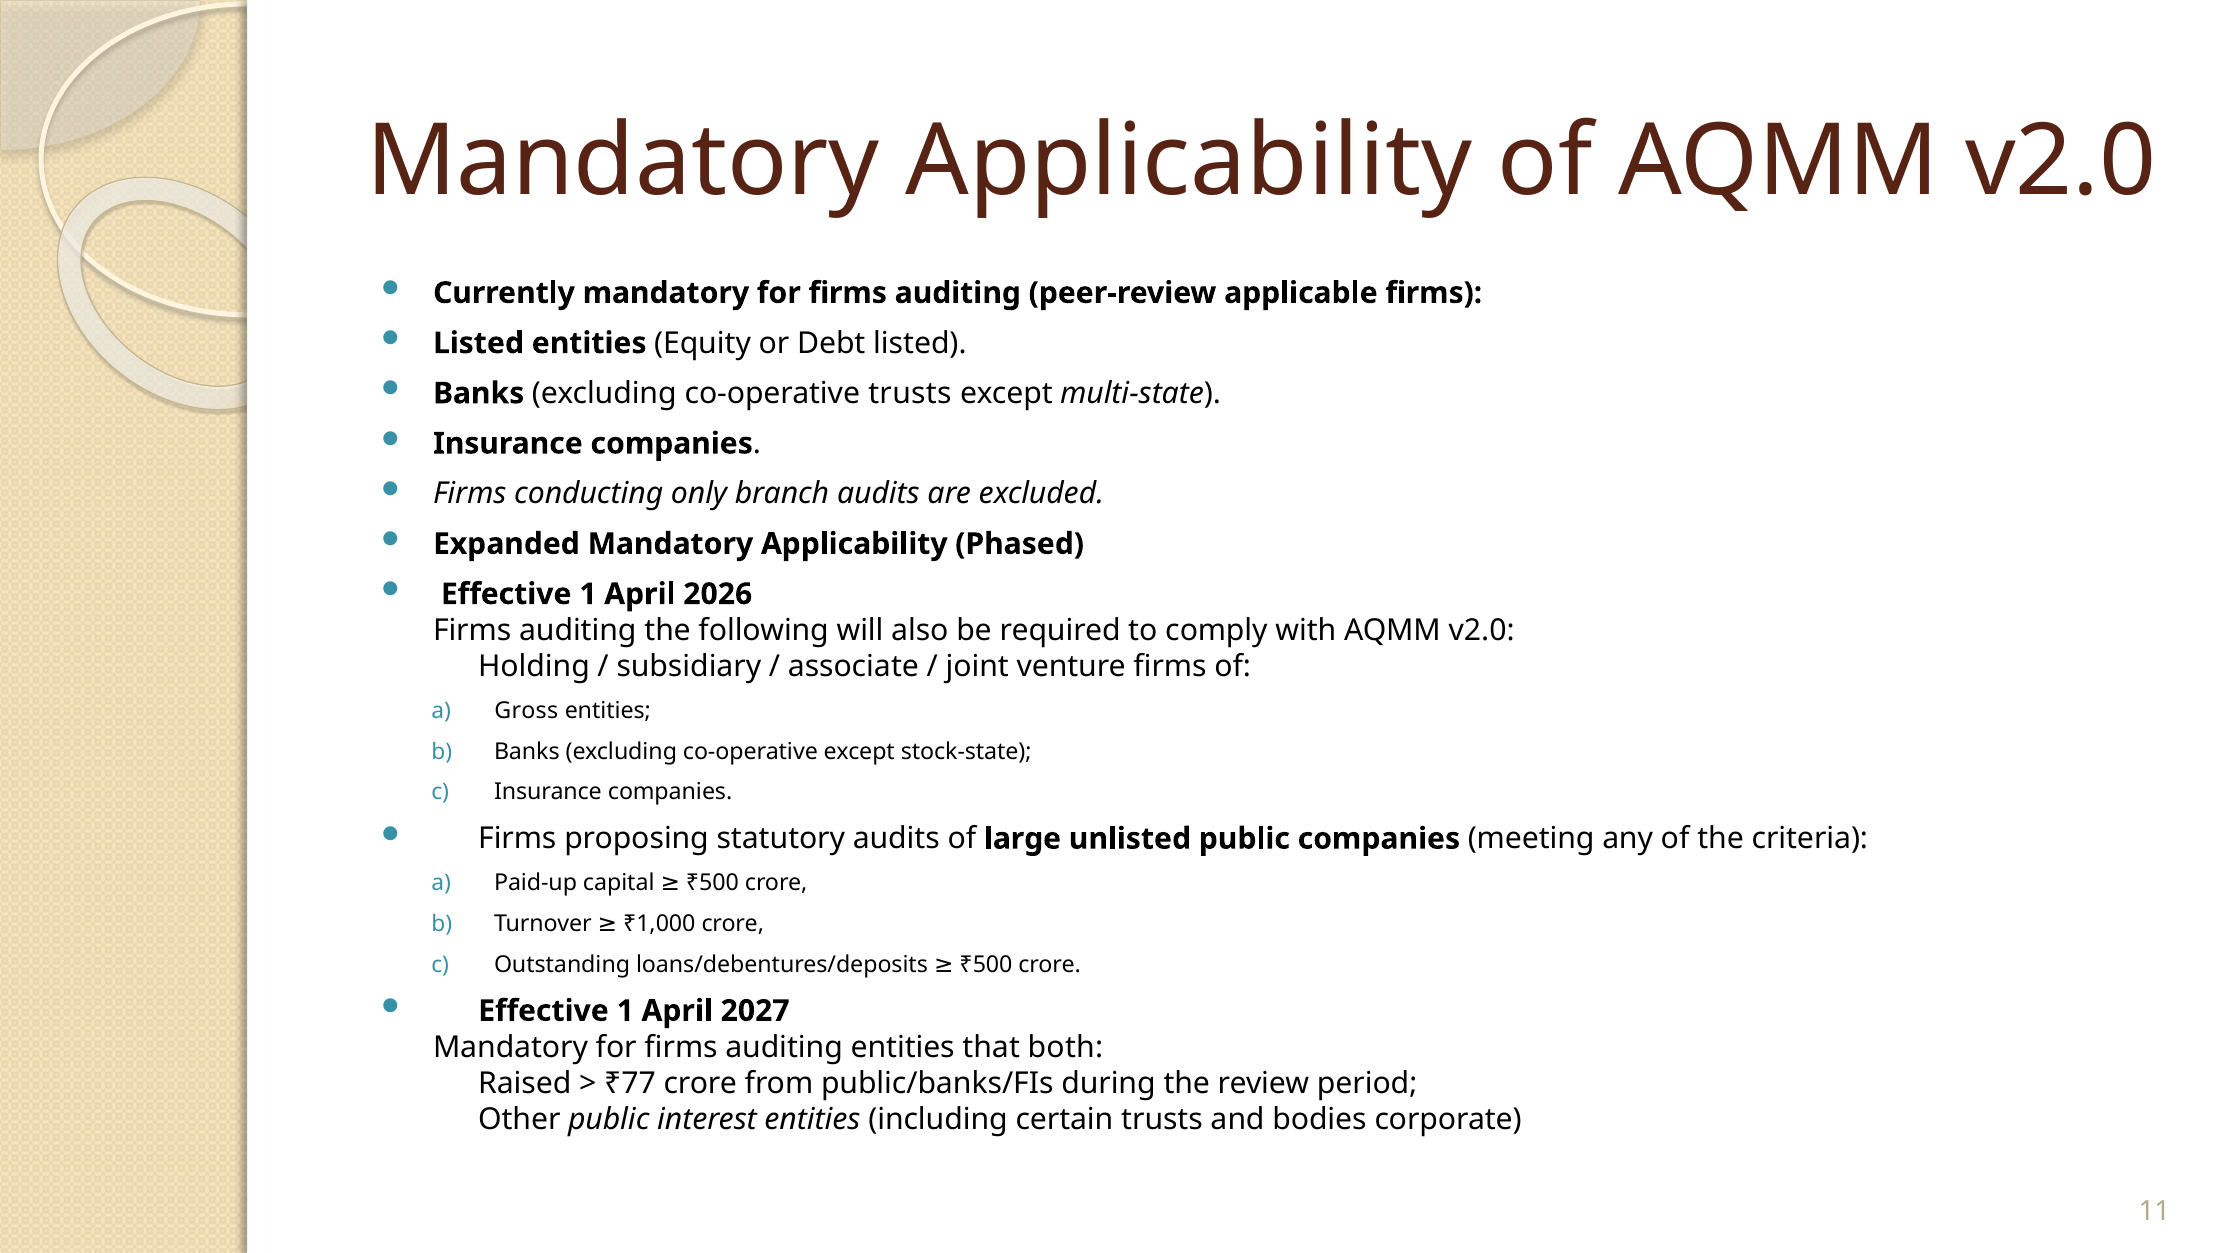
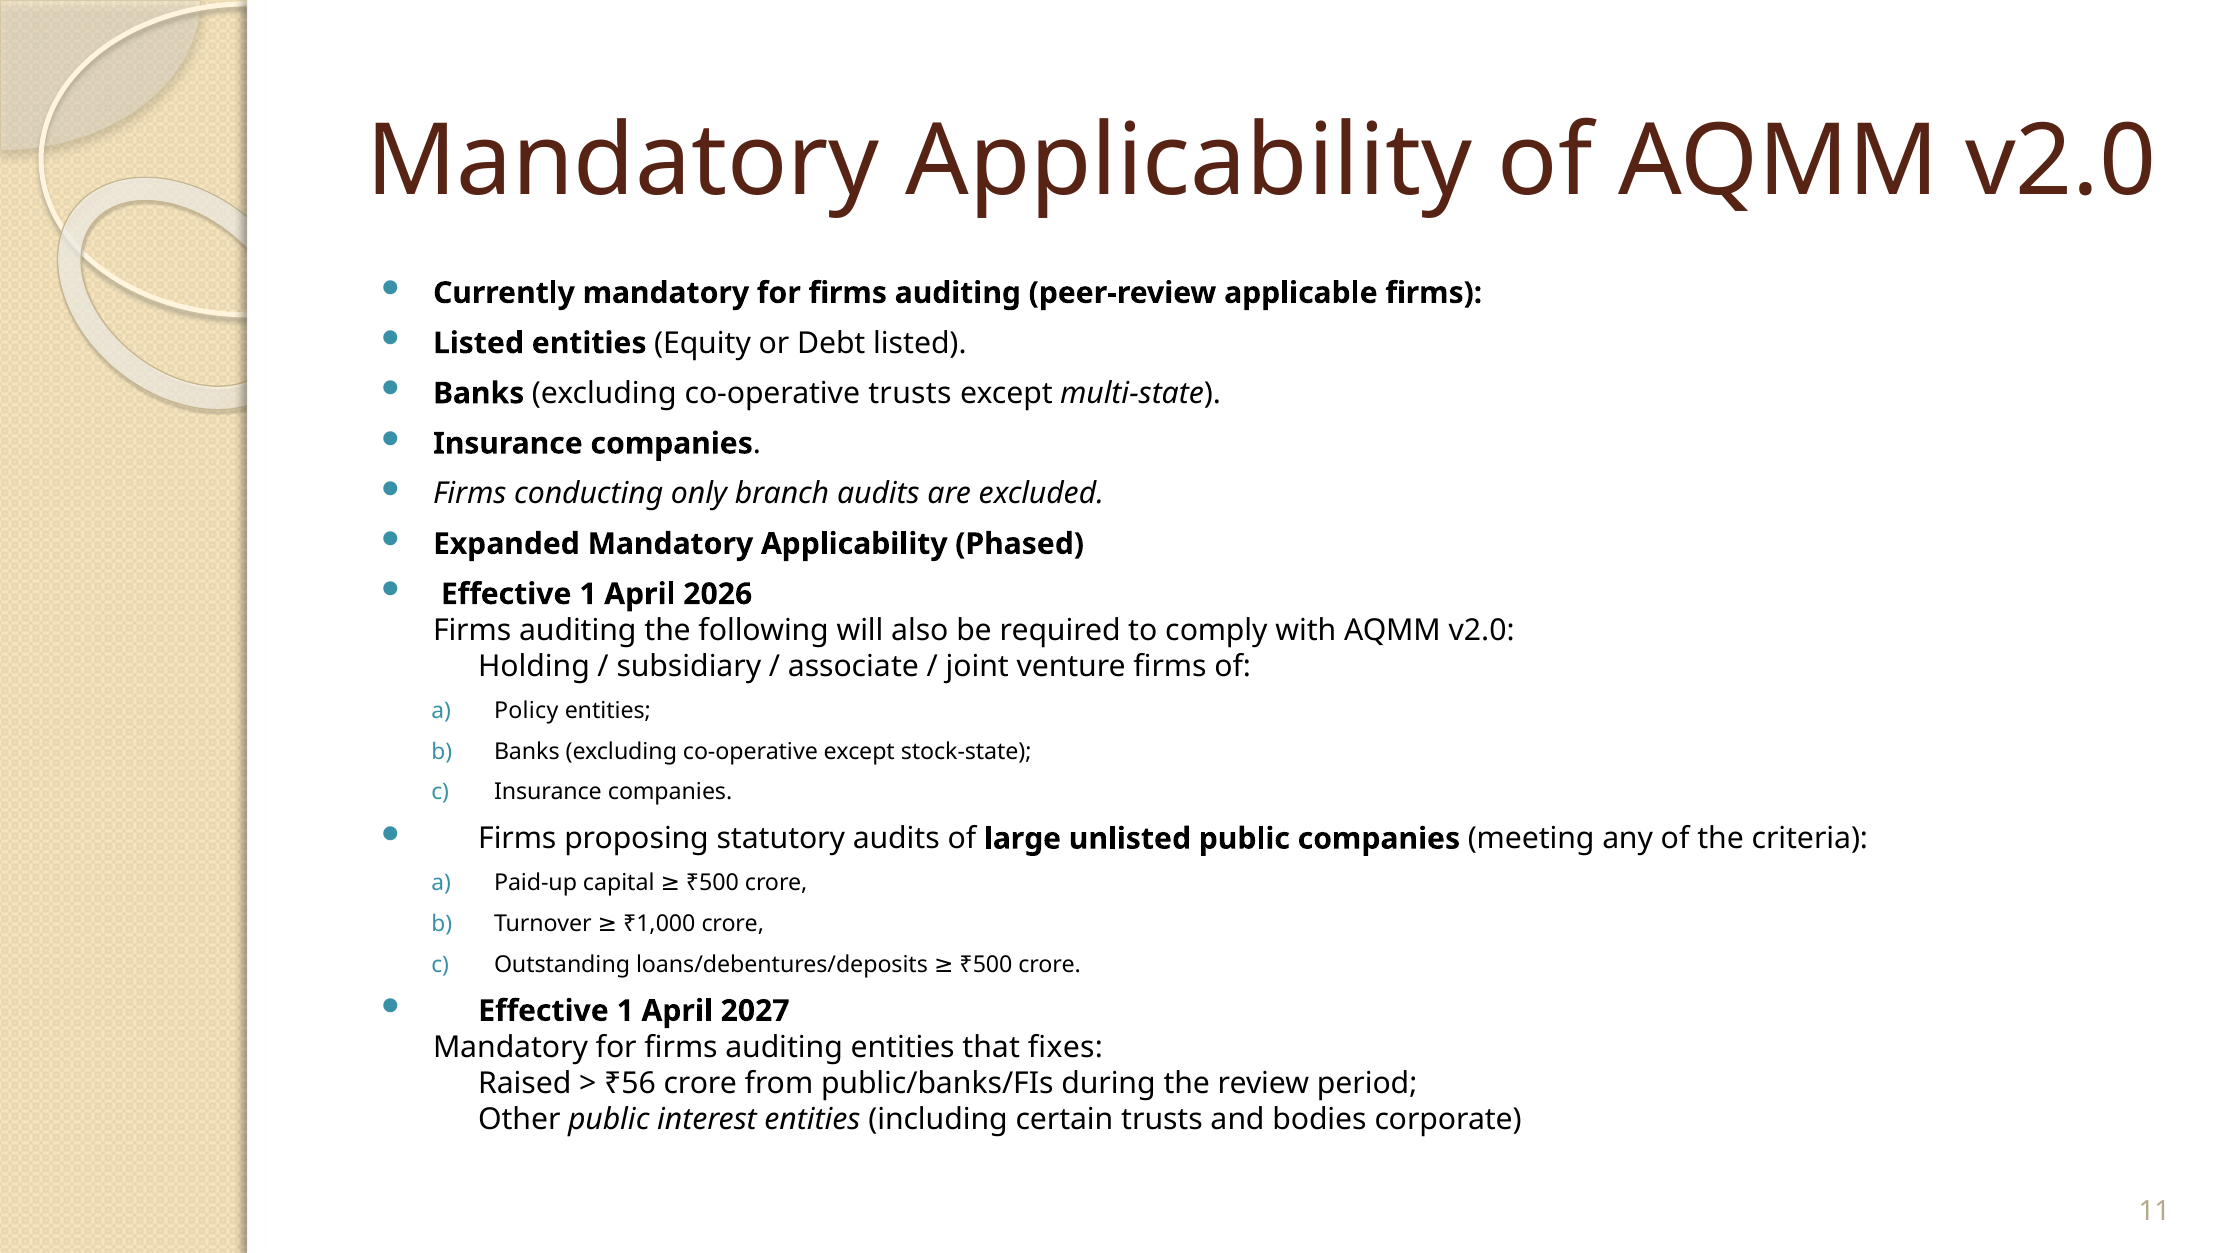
Gross: Gross -> Policy
both: both -> fixes
₹77: ₹77 -> ₹56
